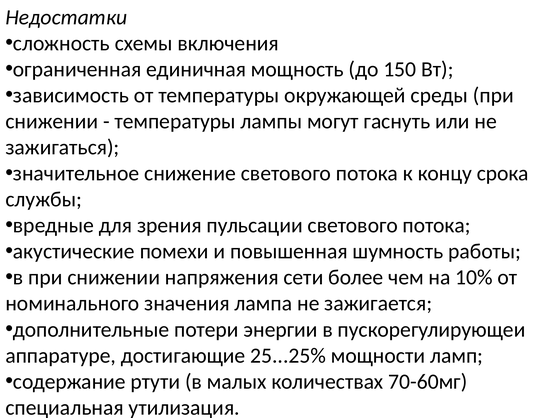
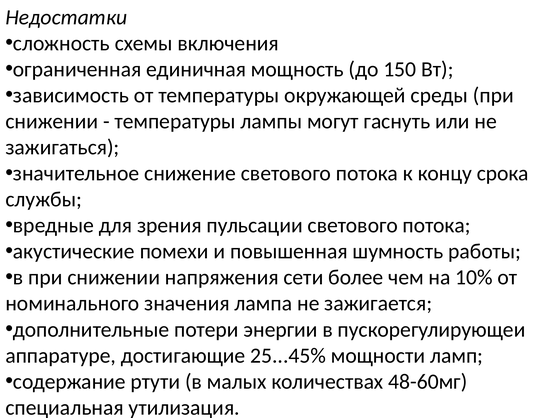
25...25%: 25...25% -> 25...45%
70-60мг: 70-60мг -> 48-60мг
